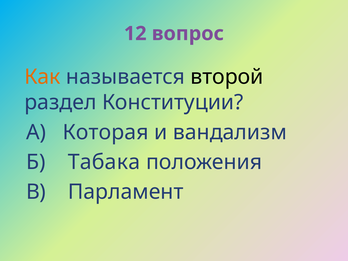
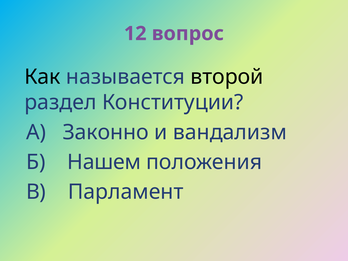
Как colour: orange -> black
Которая: Которая -> Законно
Табака: Табака -> Нашем
